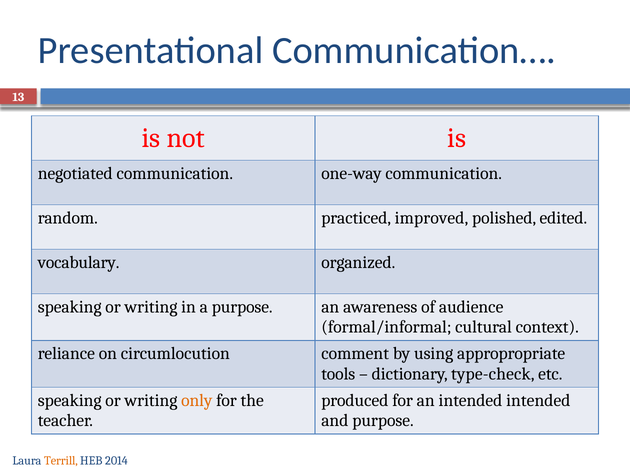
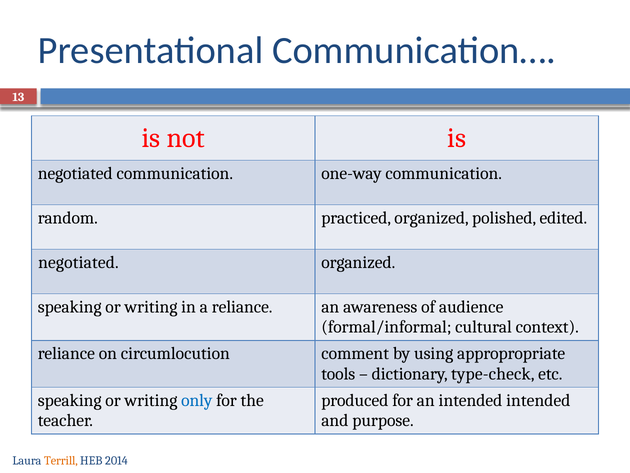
practiced improved: improved -> organized
vocabulary at (79, 262): vocabulary -> negotiated
a purpose: purpose -> reliance
only colour: orange -> blue
